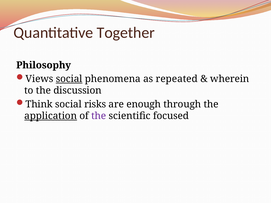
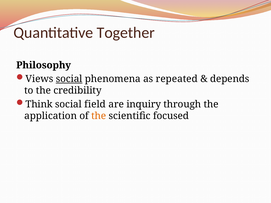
wherein: wherein -> depends
discussion: discussion -> credibility
risks: risks -> field
enough: enough -> inquiry
application underline: present -> none
the at (99, 116) colour: purple -> orange
